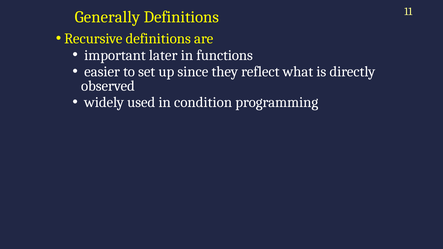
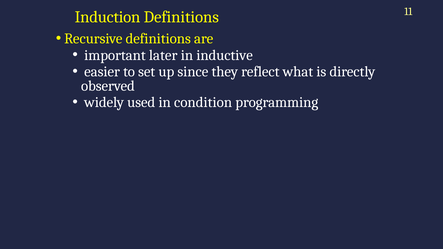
Generally: Generally -> Induction
functions: functions -> inductive
